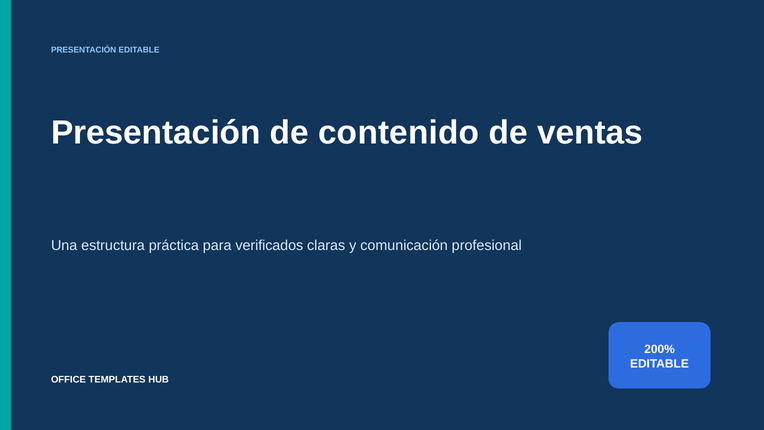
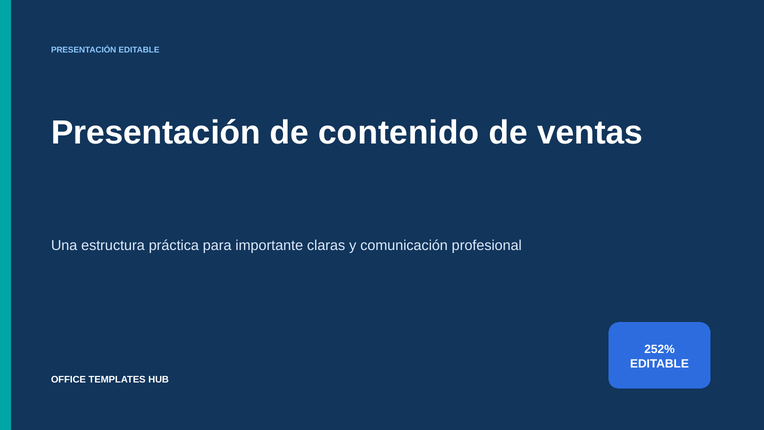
verificados: verificados -> importante
200%: 200% -> 252%
